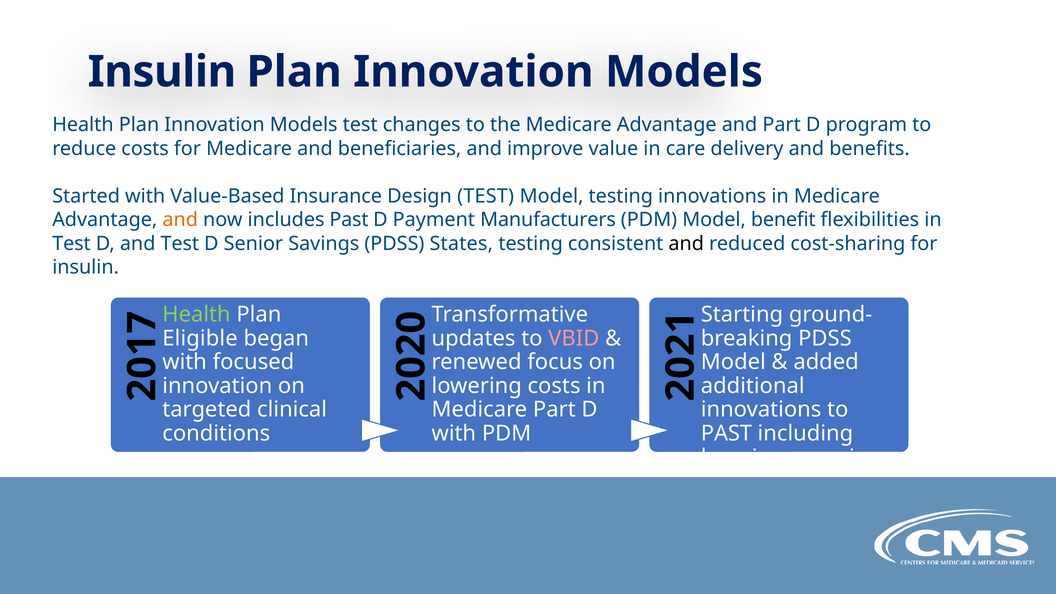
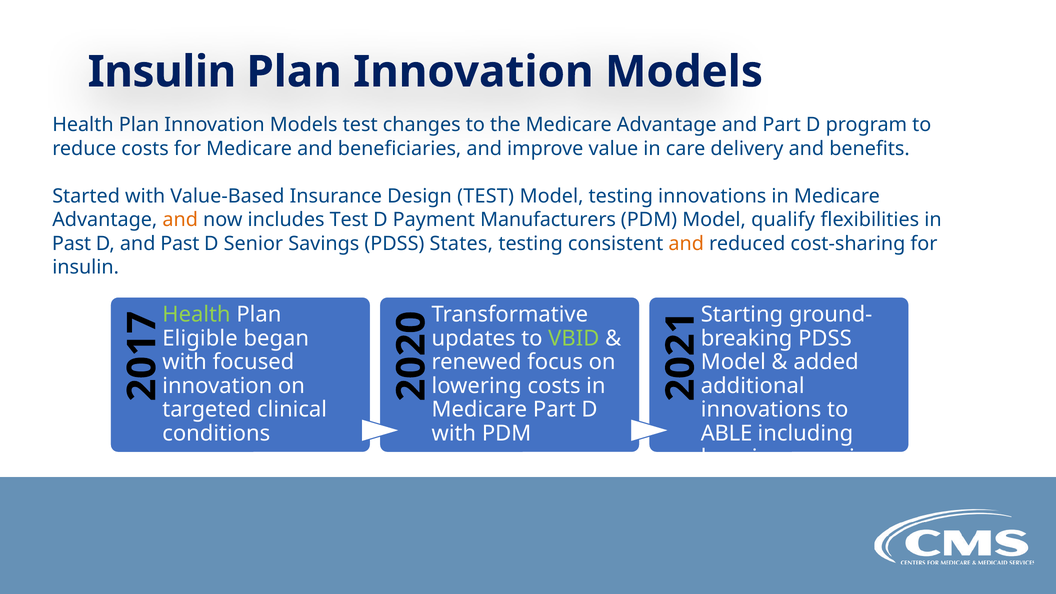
includes Past: Past -> Test
benefit: benefit -> qualify
Test at (72, 244): Test -> Past
and Test: Test -> Past
and at (686, 244) colour: black -> orange
VBID colour: pink -> light green
PAST at (726, 433): PAST -> ABLE
